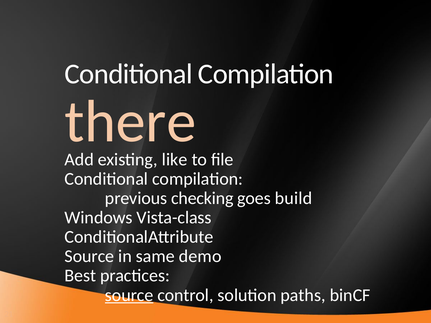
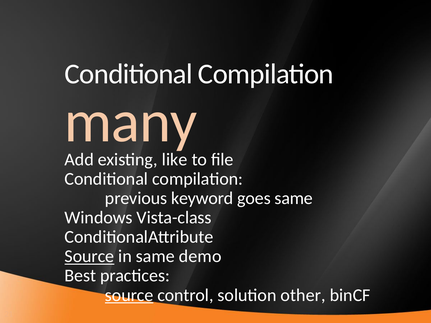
there: there -> many
checking: checking -> keyword
goes build: build -> same
Source at (89, 257) underline: none -> present
paths: paths -> other
